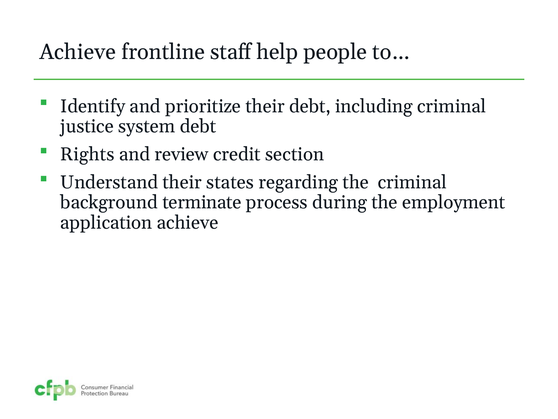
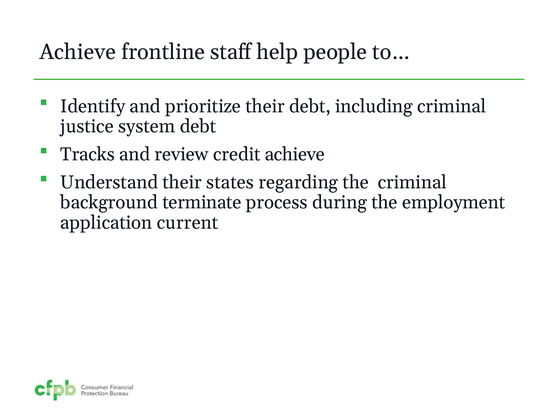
Rights: Rights -> Tracks
credit section: section -> achieve
application achieve: achieve -> current
